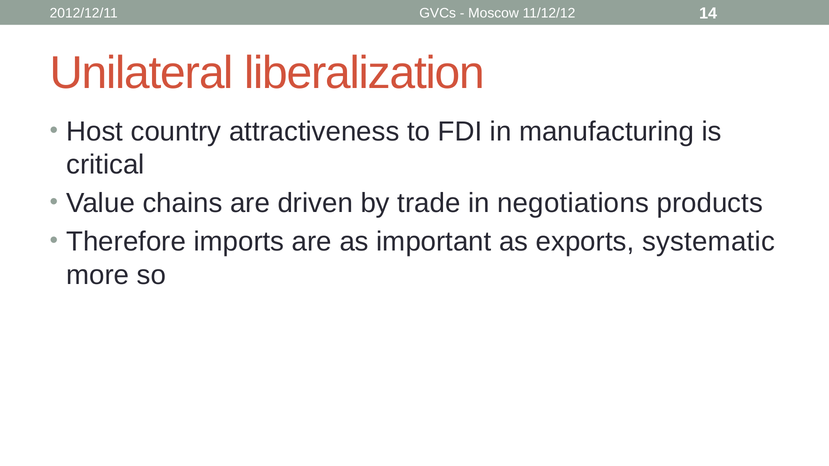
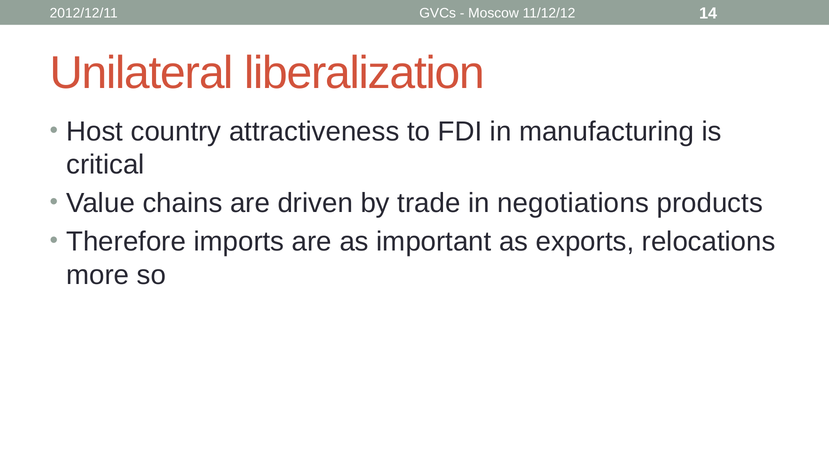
systematic: systematic -> relocations
